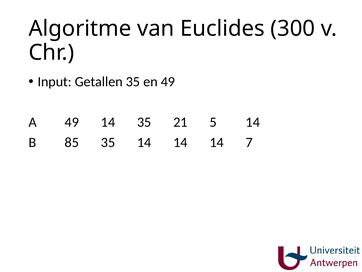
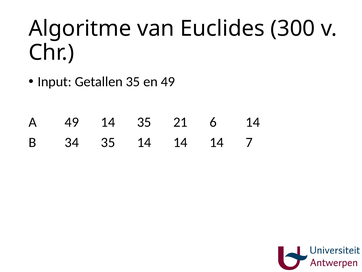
5: 5 -> 6
85: 85 -> 34
